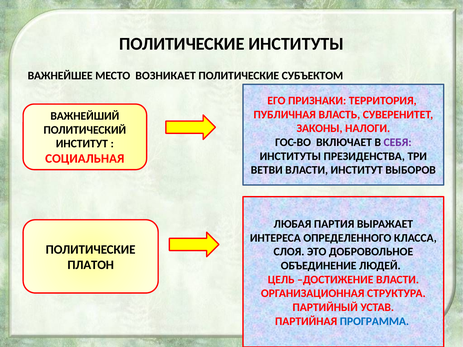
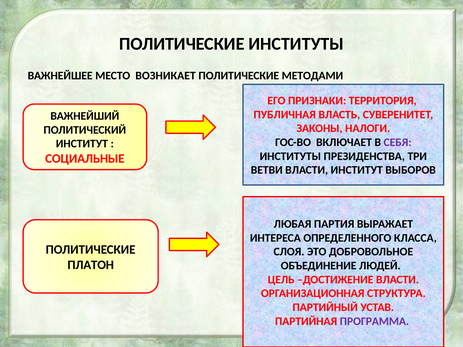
СУБЪЕКТОМ: СУБЪЕКТОМ -> МЕТОДАМИ
СОЦИАЛЬНАЯ: СОЦИАЛЬНАЯ -> СОЦИАЛЬНЫЕ
ПРОГРАММА colour: blue -> purple
